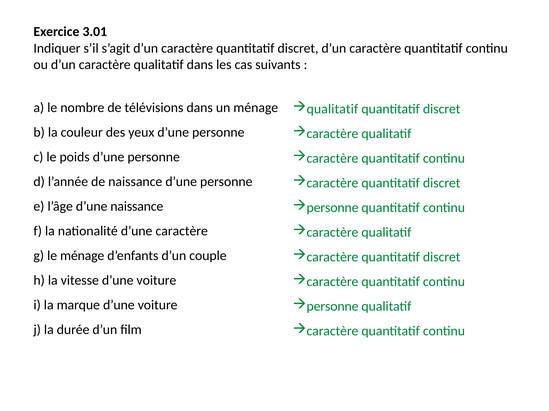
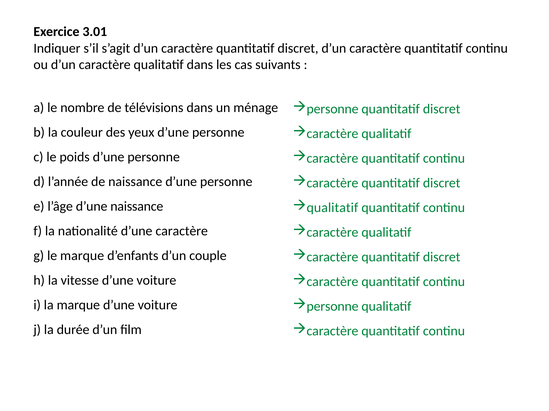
qualitatif at (332, 109): qualitatif -> personne
personne at (333, 208): personne -> qualitatif
le ménage: ménage -> marque
